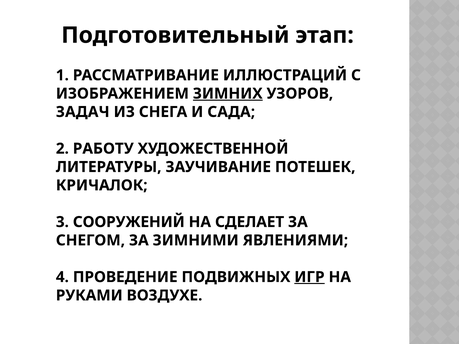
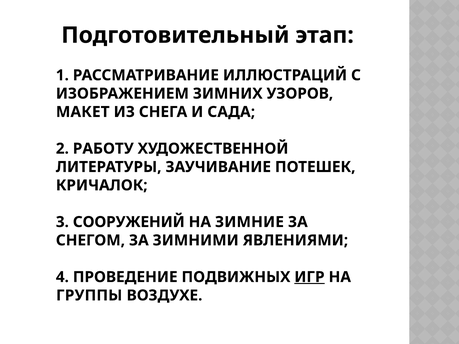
ЗИМНИХ underline: present -> none
ЗАДАЧ: ЗАДАЧ -> МАКЕТ
СДЕЛАЕТ: СДЕЛАЕТ -> ЗИМНИЕ
РУКАМИ: РУКАМИ -> ГРУППЫ
